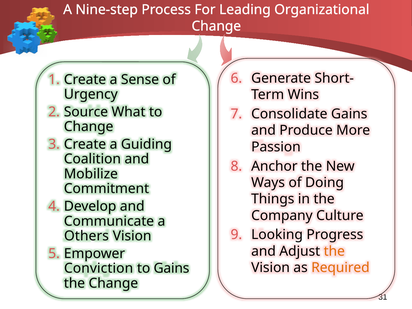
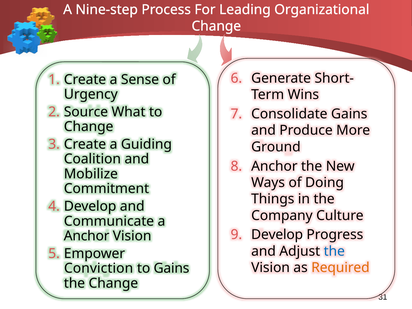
Passion: Passion -> Ground
Looking at (277, 235): Looking -> Develop
Others at (86, 236): Others -> Anchor
the at (334, 251) colour: orange -> blue
